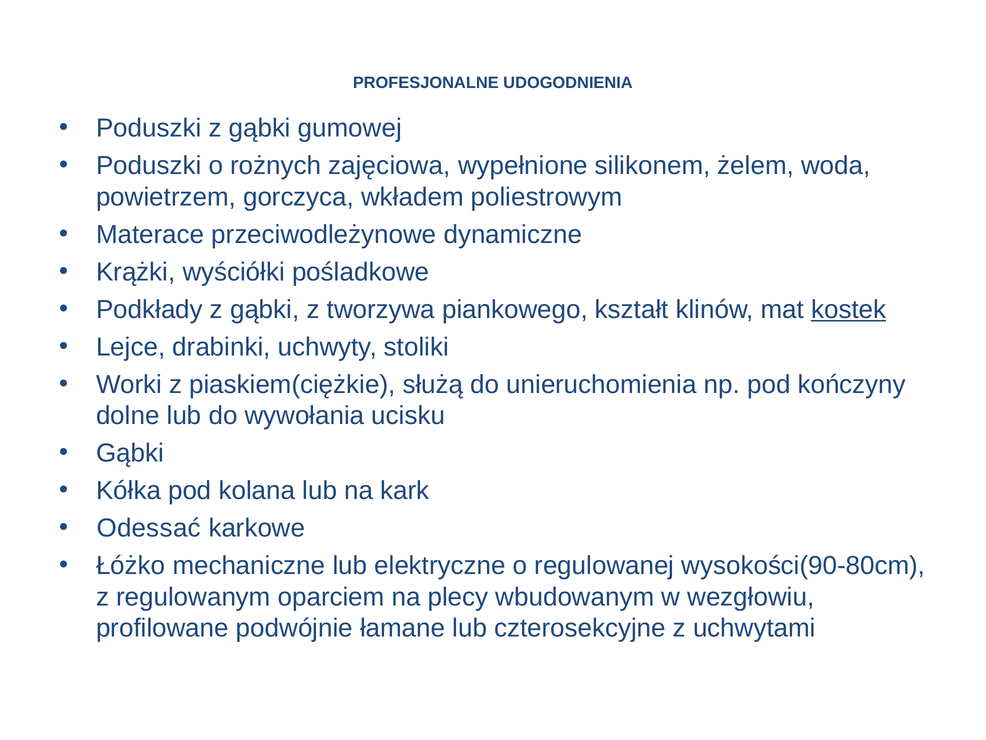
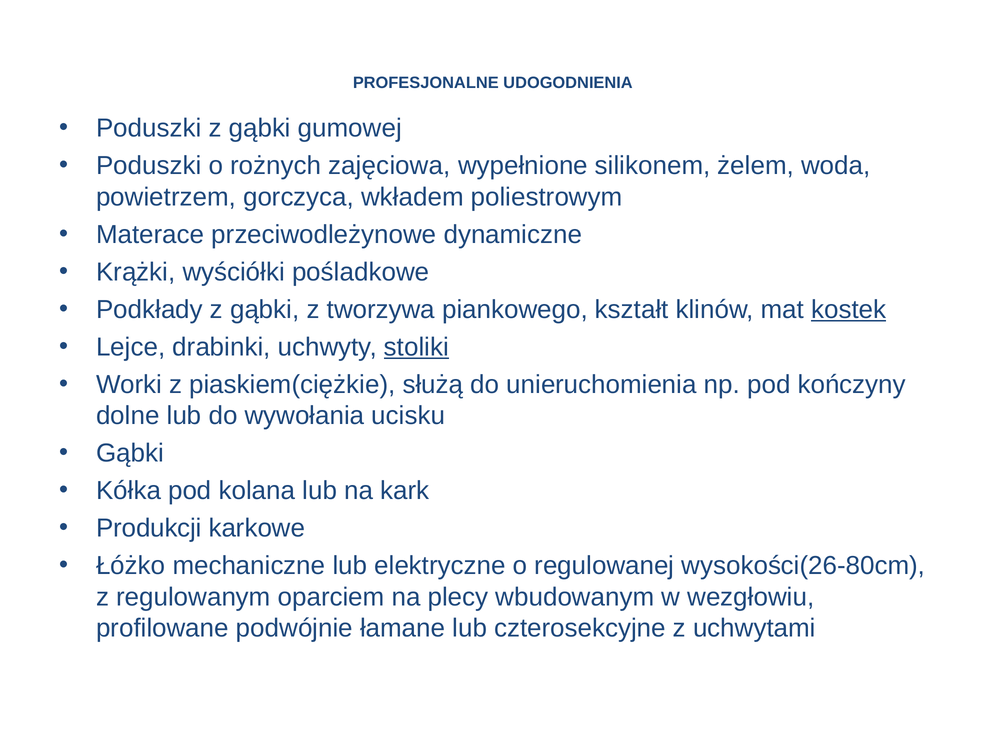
stoliki underline: none -> present
Odessać: Odessać -> Produkcji
wysokości(90-80cm: wysokości(90-80cm -> wysokości(26-80cm
